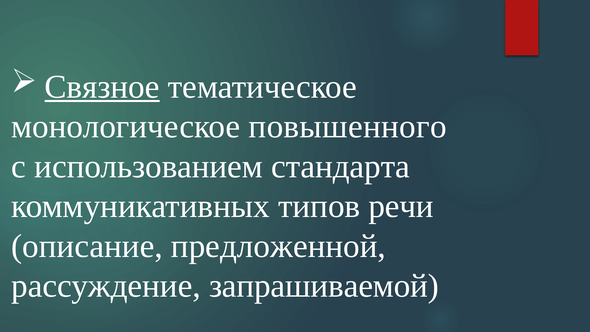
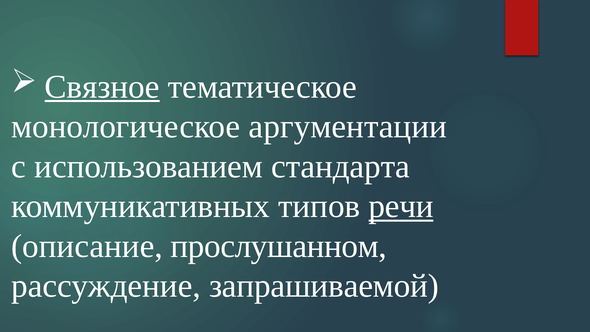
монологическое повышенного: повышенного -> аргументации
речи underline: none -> present
предложенной: предложенной -> прослушанном
